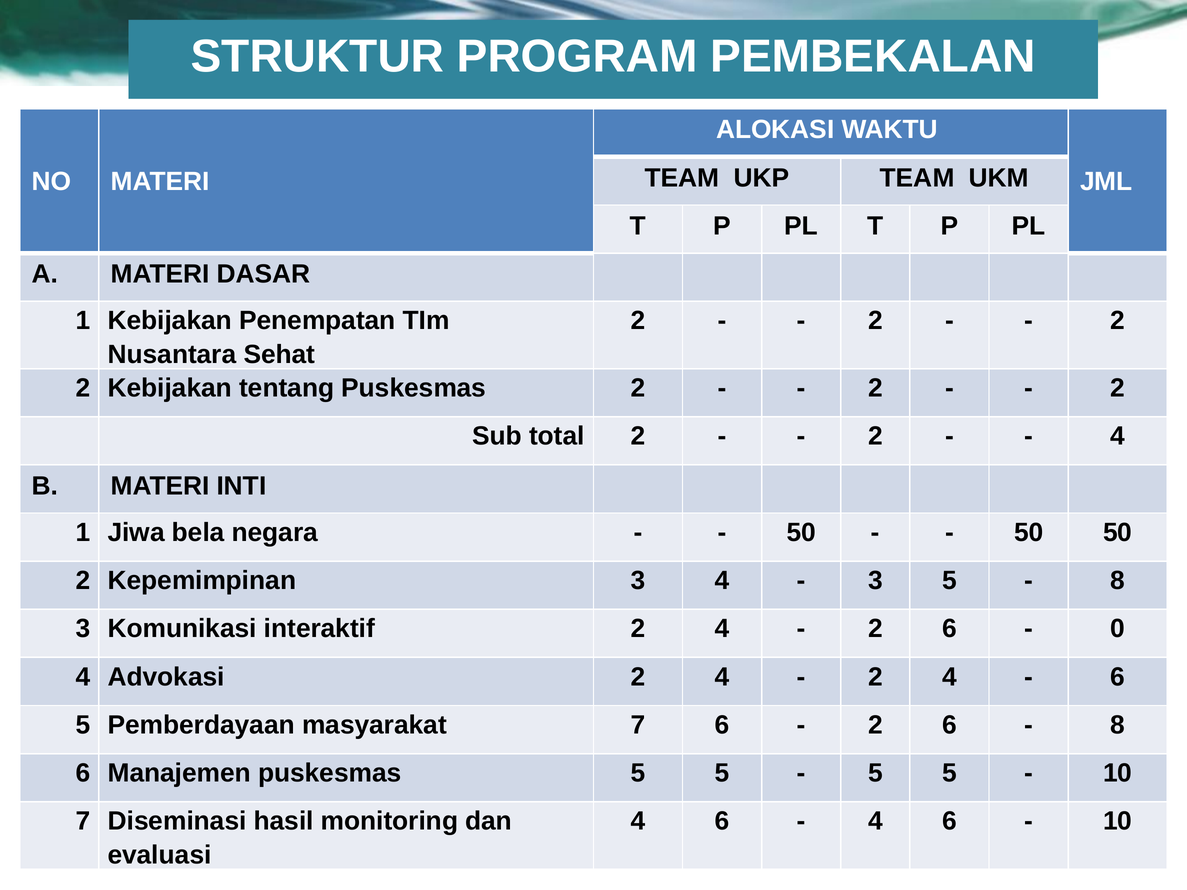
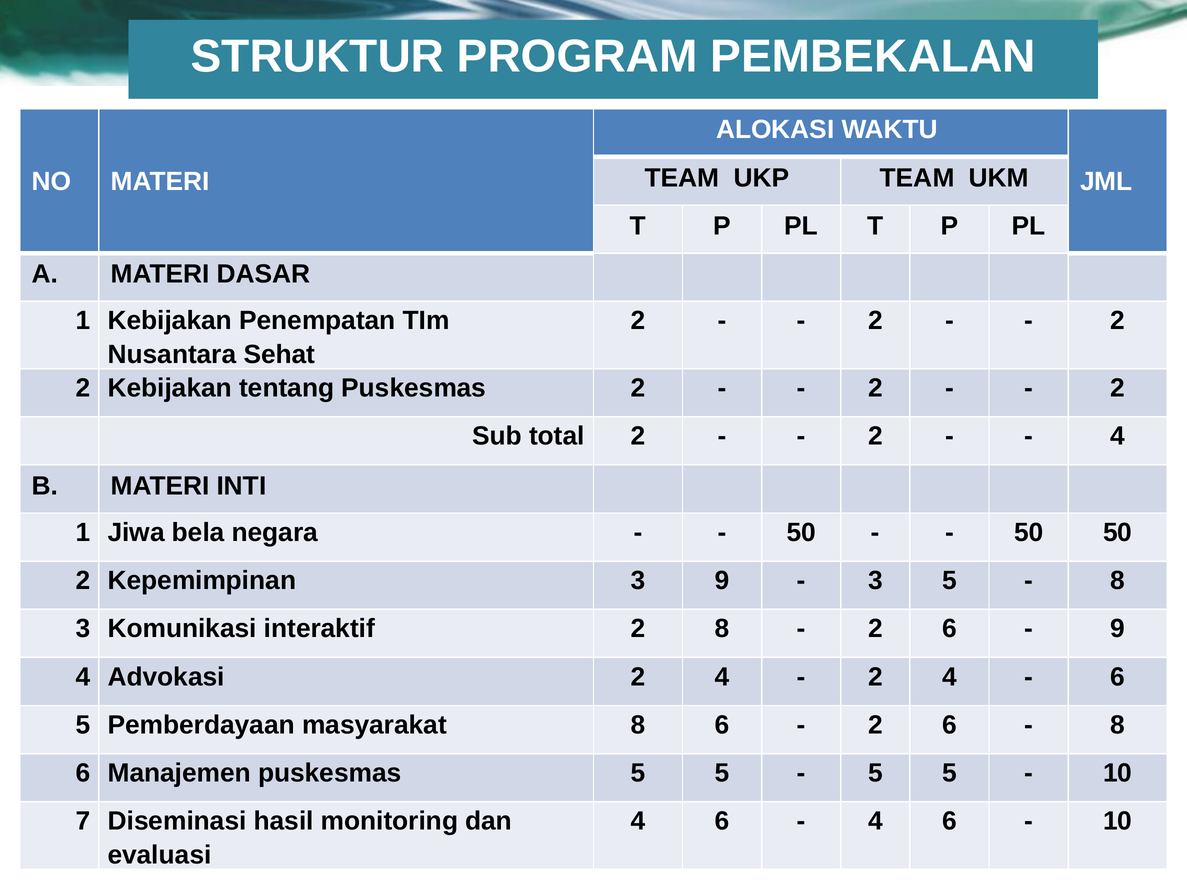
3 4: 4 -> 9
interaktif 2 4: 4 -> 8
0 at (1118, 629): 0 -> 9
masyarakat 7: 7 -> 8
